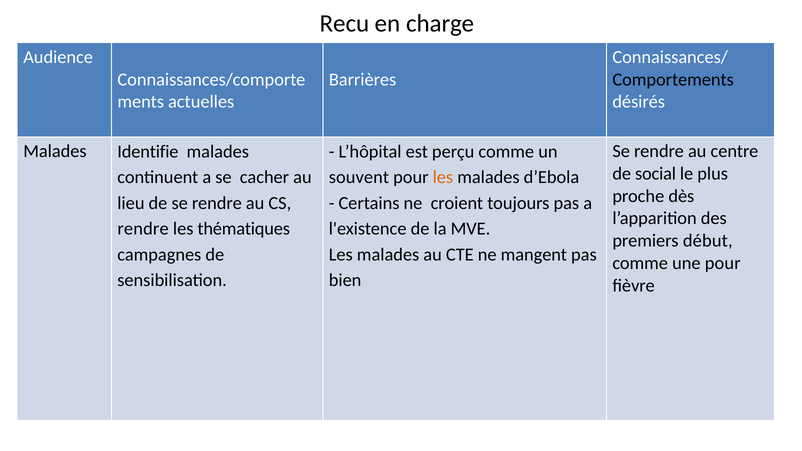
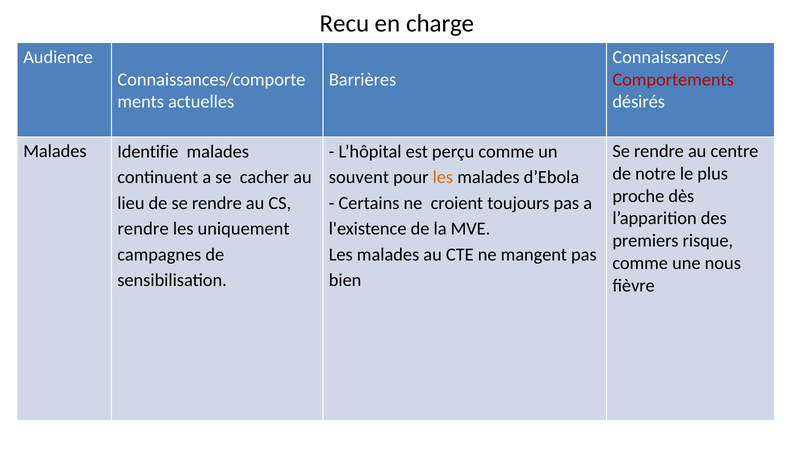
Comportements colour: black -> red
social: social -> notre
thématiques: thématiques -> uniquement
début: début -> risque
une pour: pour -> nous
